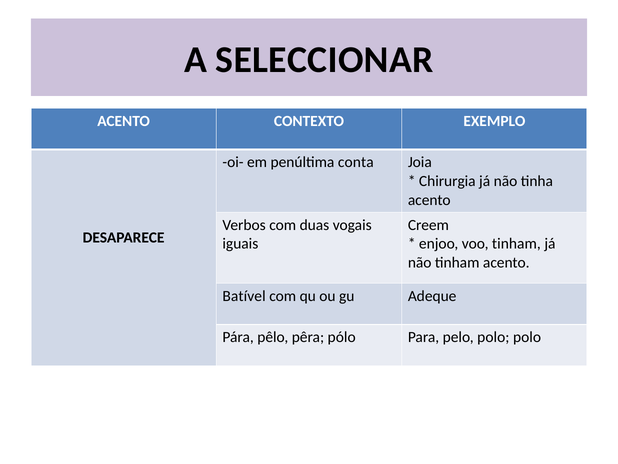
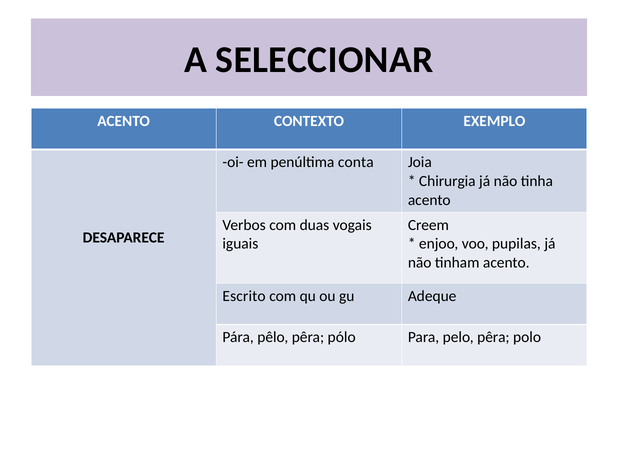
voo tinham: tinham -> pupilas
Batível: Batível -> Escrito
pelo polo: polo -> pêra
